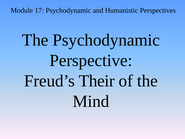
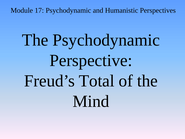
Their: Their -> Total
